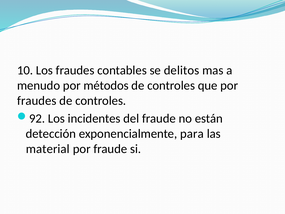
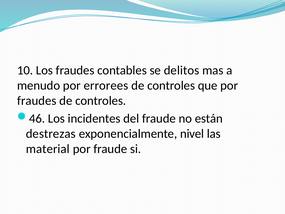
métodos: métodos -> errorees
92: 92 -> 46
detección: detección -> destrezas
para: para -> nivel
